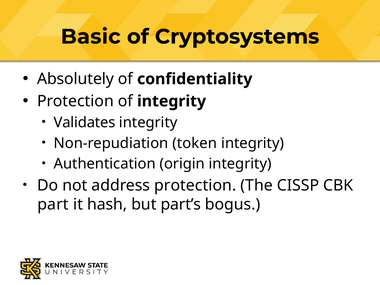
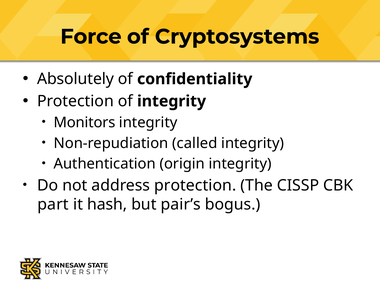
Basic: Basic -> Force
Validates: Validates -> Monitors
token: token -> called
part’s: part’s -> pair’s
